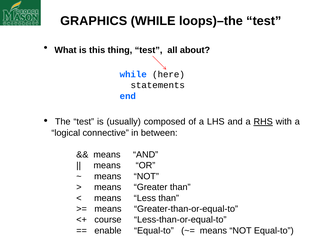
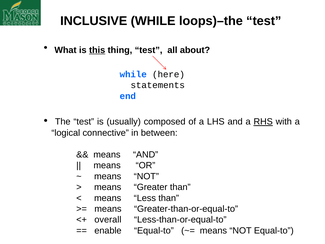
GRAPHICS: GRAPHICS -> INCLUSIVE
this underline: none -> present
course: course -> overall
